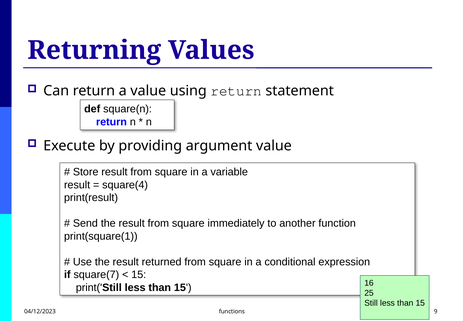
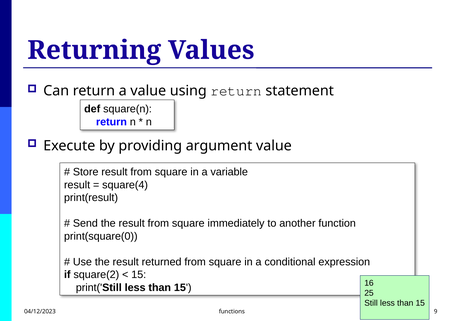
print(square(1: print(square(1 -> print(square(0
square(7: square(7 -> square(2
